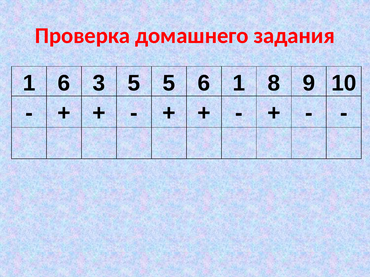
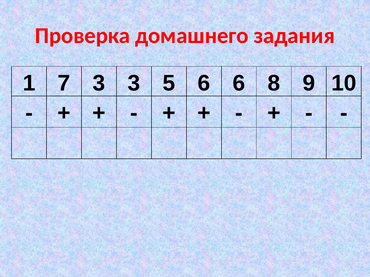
1 6: 6 -> 7
3 5: 5 -> 3
6 1: 1 -> 6
